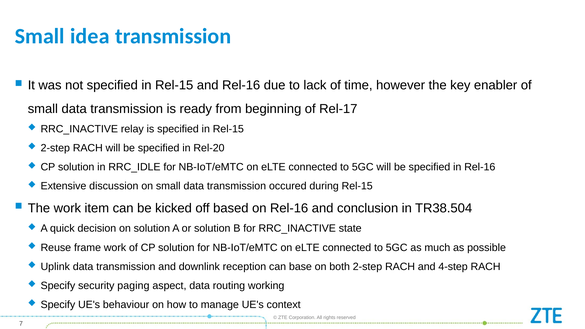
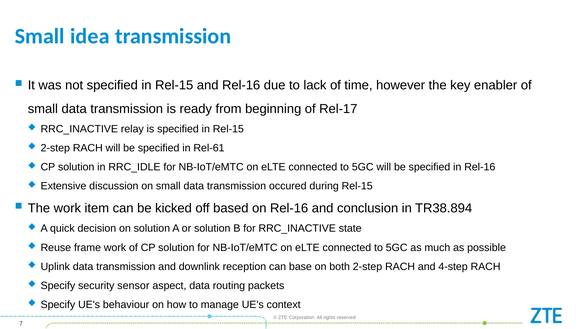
Rel-20: Rel-20 -> Rel-61
TR38.504: TR38.504 -> TR38.894
paging: paging -> sensor
working: working -> packets
